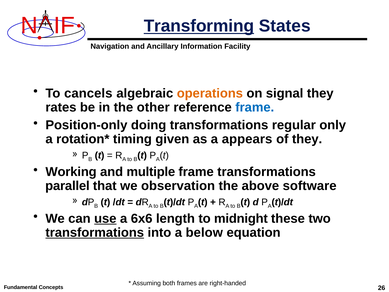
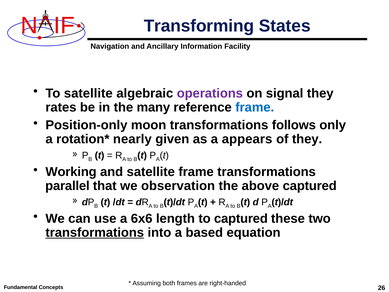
Transforming underline: present -> none
To cancels: cancels -> satellite
operations colour: orange -> purple
other: other -> many
doing: doing -> moon
regular: regular -> follows
timing: timing -> nearly
and multiple: multiple -> satellite
above software: software -> captured
use underline: present -> none
to midnight: midnight -> captured
below: below -> based
